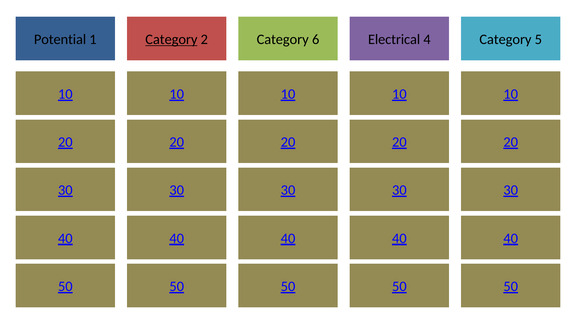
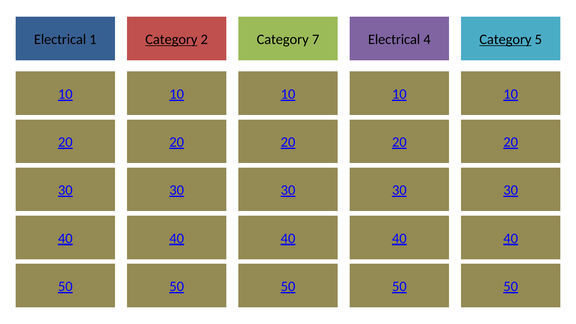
Potential at (60, 39): Potential -> Electrical
6: 6 -> 7
Category at (505, 39) underline: none -> present
